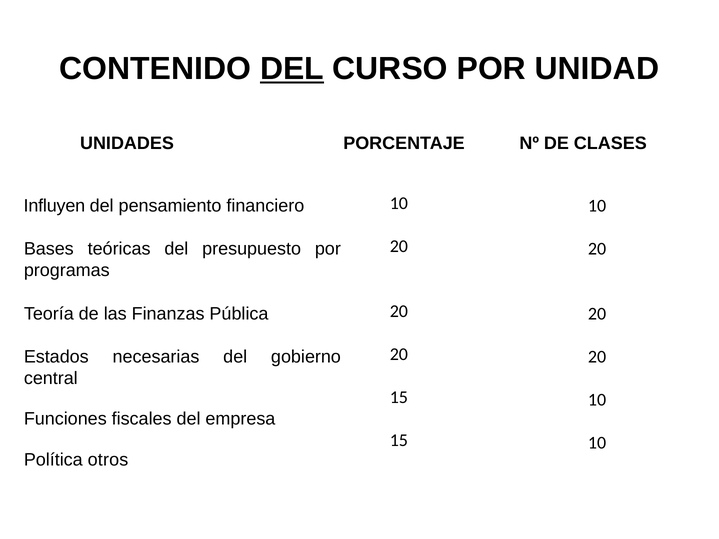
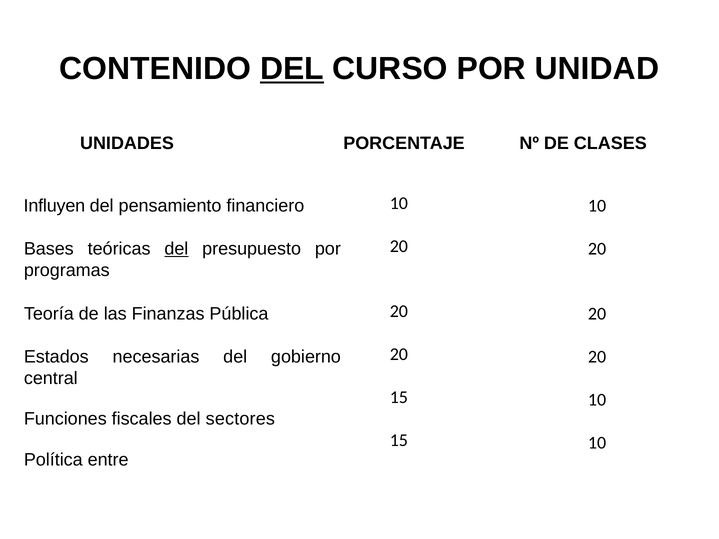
del at (176, 249) underline: none -> present
empresa: empresa -> sectores
otros: otros -> entre
